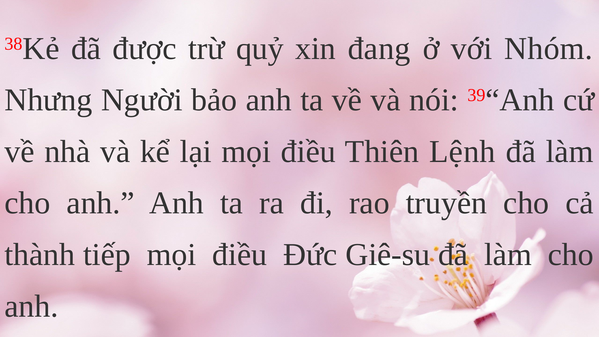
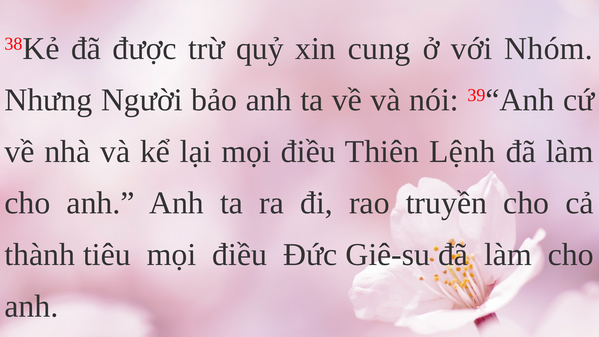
đang: đang -> cung
tiếp: tiếp -> tiêu
